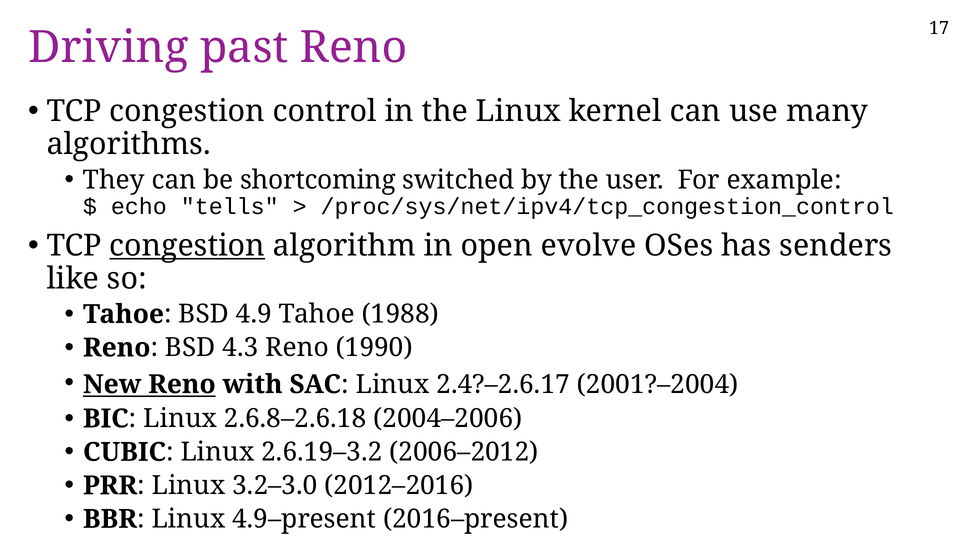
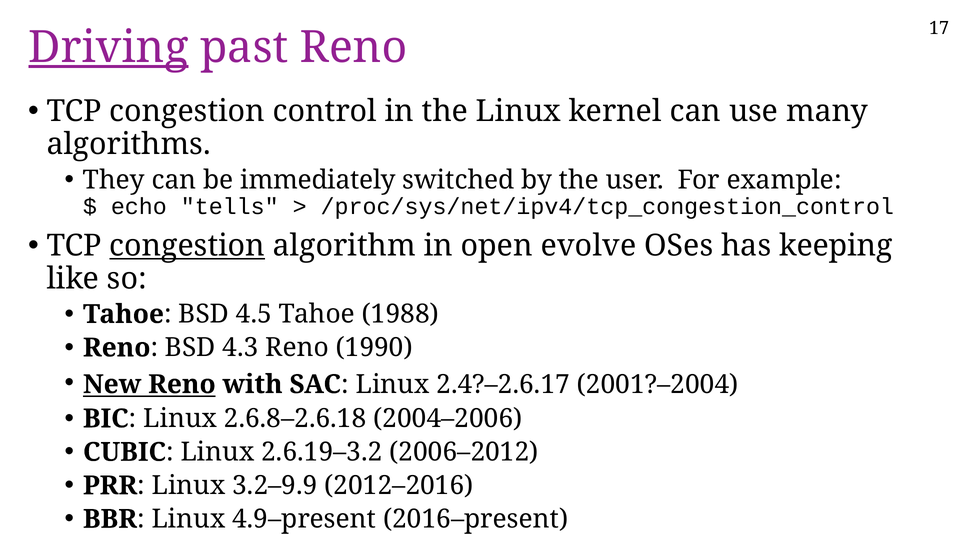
Driving underline: none -> present
shortcoming: shortcoming -> immediately
senders: senders -> keeping
4.9: 4.9 -> 4.5
3.2–3.0: 3.2–3.0 -> 3.2–9.9
